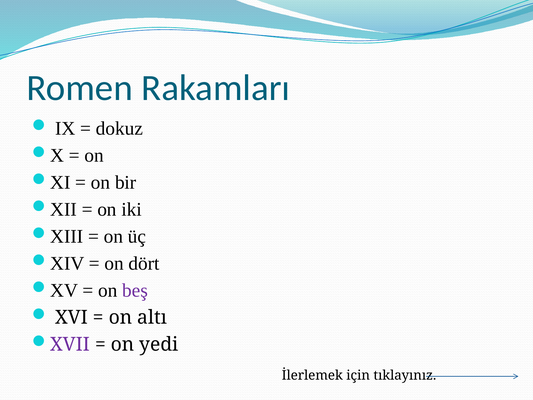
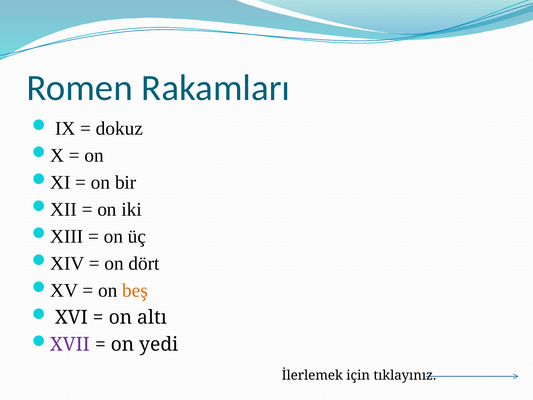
beş colour: purple -> orange
